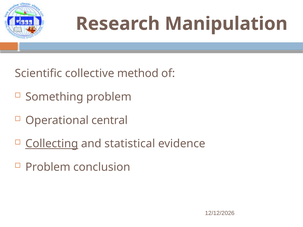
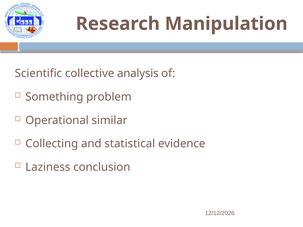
method: method -> analysis
central: central -> similar
Collecting underline: present -> none
Problem at (48, 167): Problem -> Laziness
